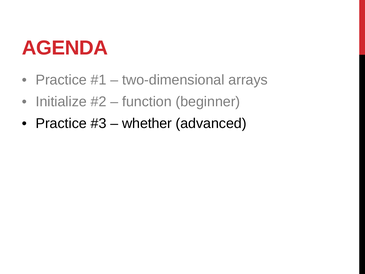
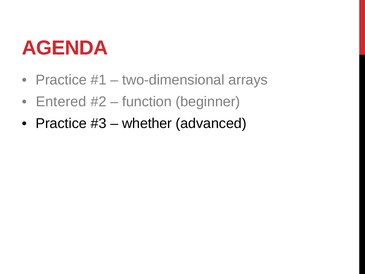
Initialize: Initialize -> Entered
